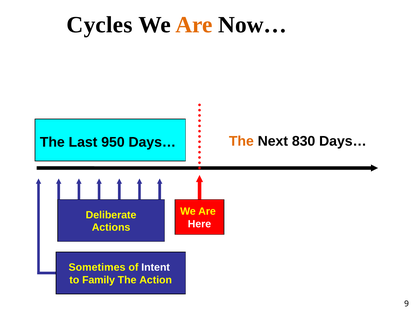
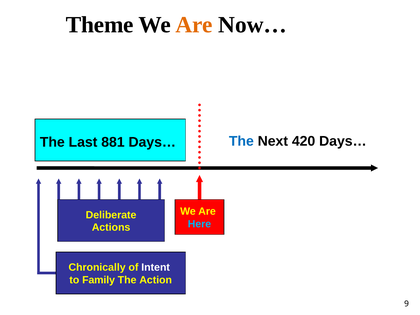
Cycles: Cycles -> Theme
950: 950 -> 881
The at (241, 141) colour: orange -> blue
830: 830 -> 420
Here colour: white -> light blue
Sometimes: Sometimes -> Chronically
